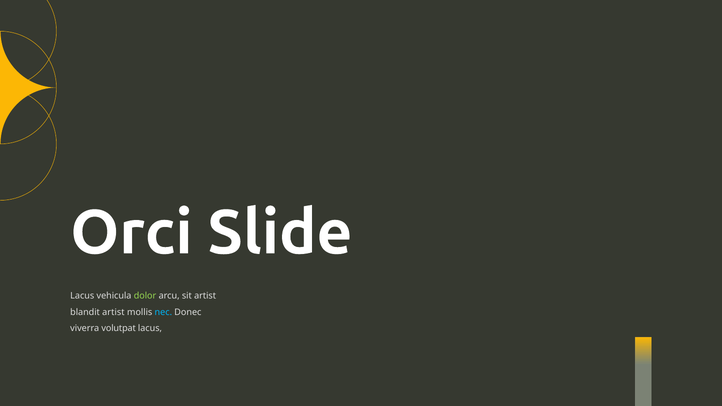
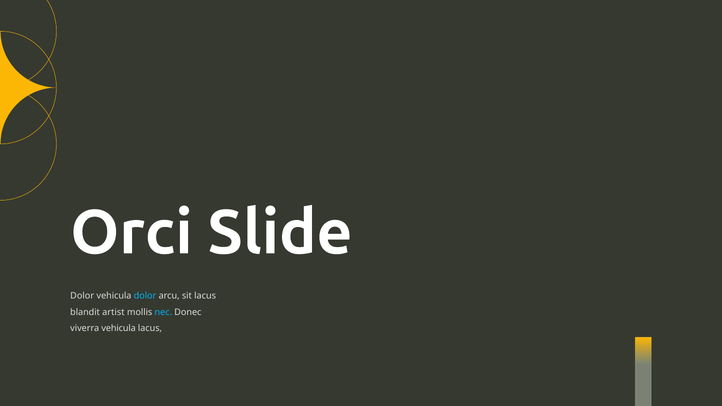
Lacus at (82, 296): Lacus -> Dolor
dolor at (145, 296) colour: light green -> light blue
sit artist: artist -> lacus
viverra volutpat: volutpat -> vehicula
